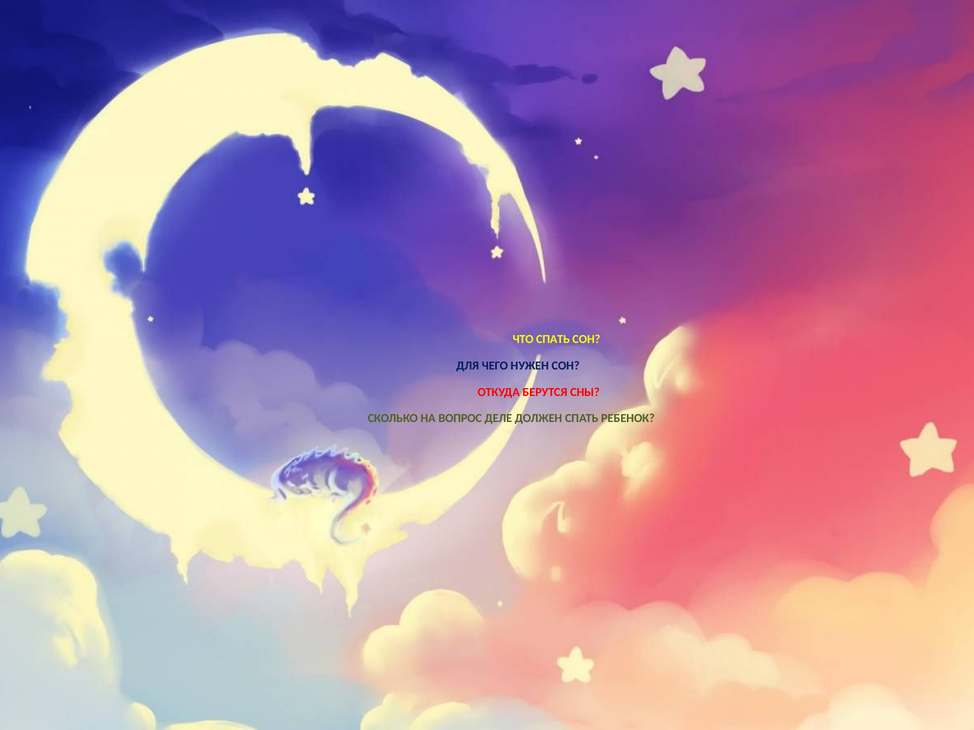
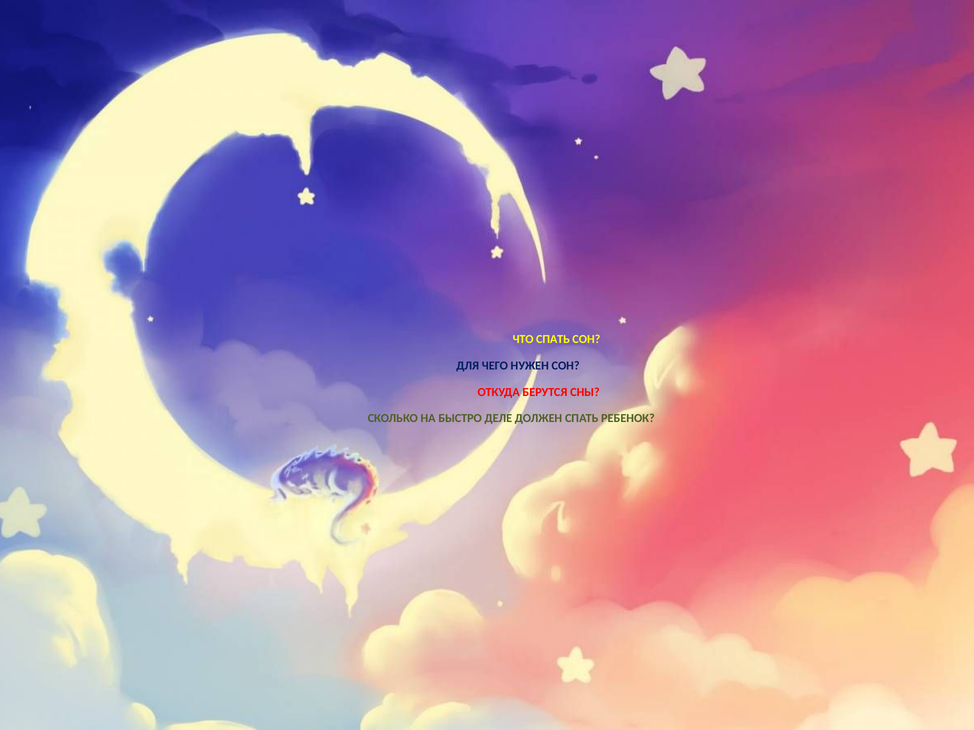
ВОПРОС: ВОПРОС -> БЫСТРО
